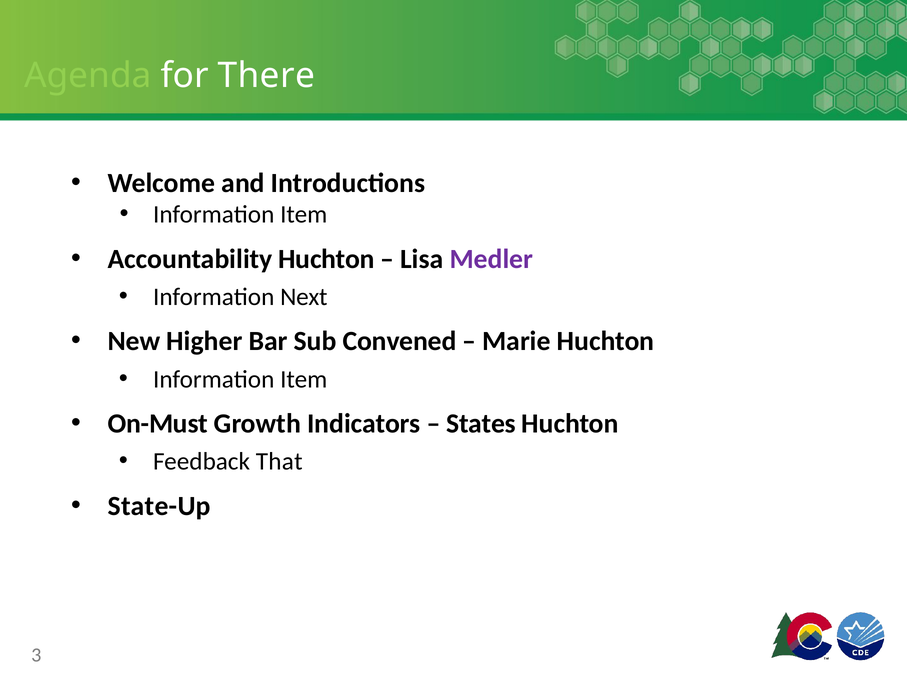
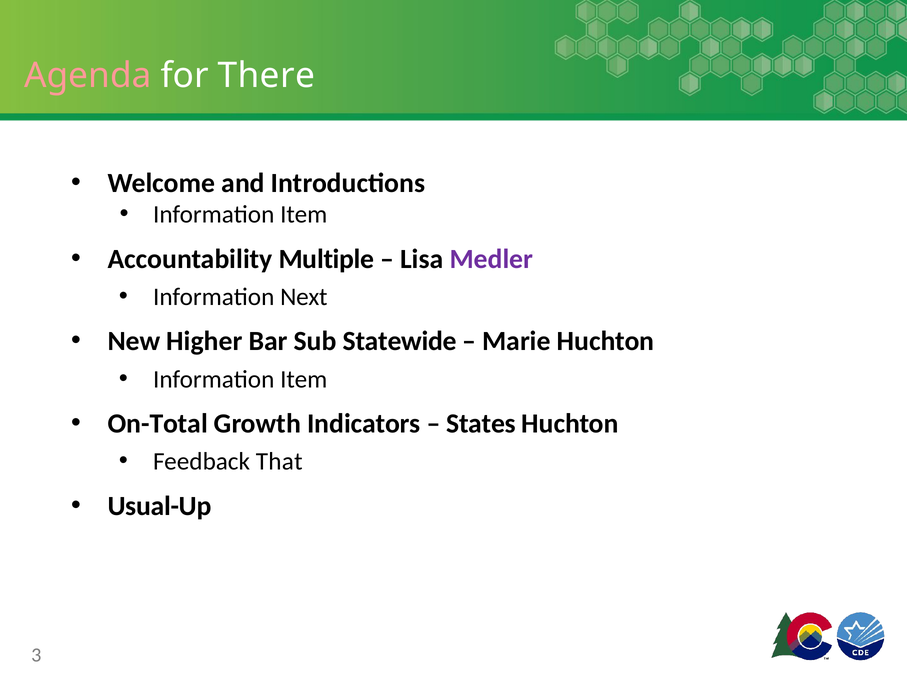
Agenda colour: light green -> pink
Accountability Huchton: Huchton -> Multiple
Convened: Convened -> Statewide
On-Must: On-Must -> On-Total
State-Up: State-Up -> Usual-Up
